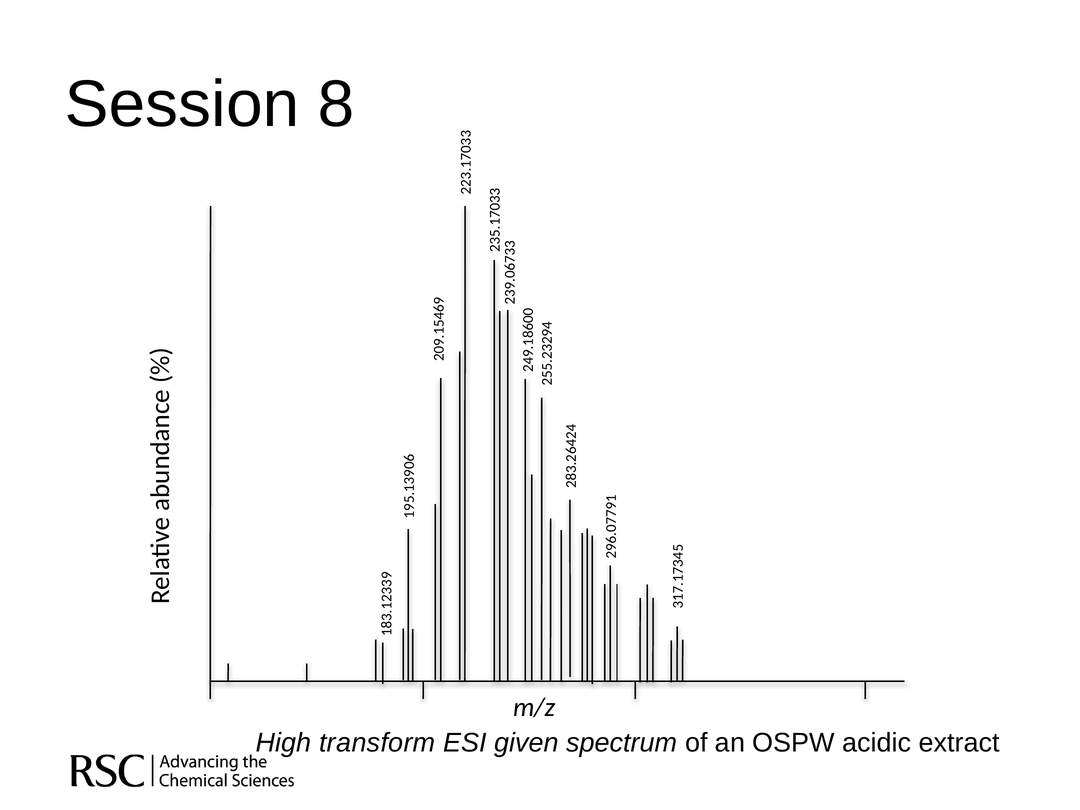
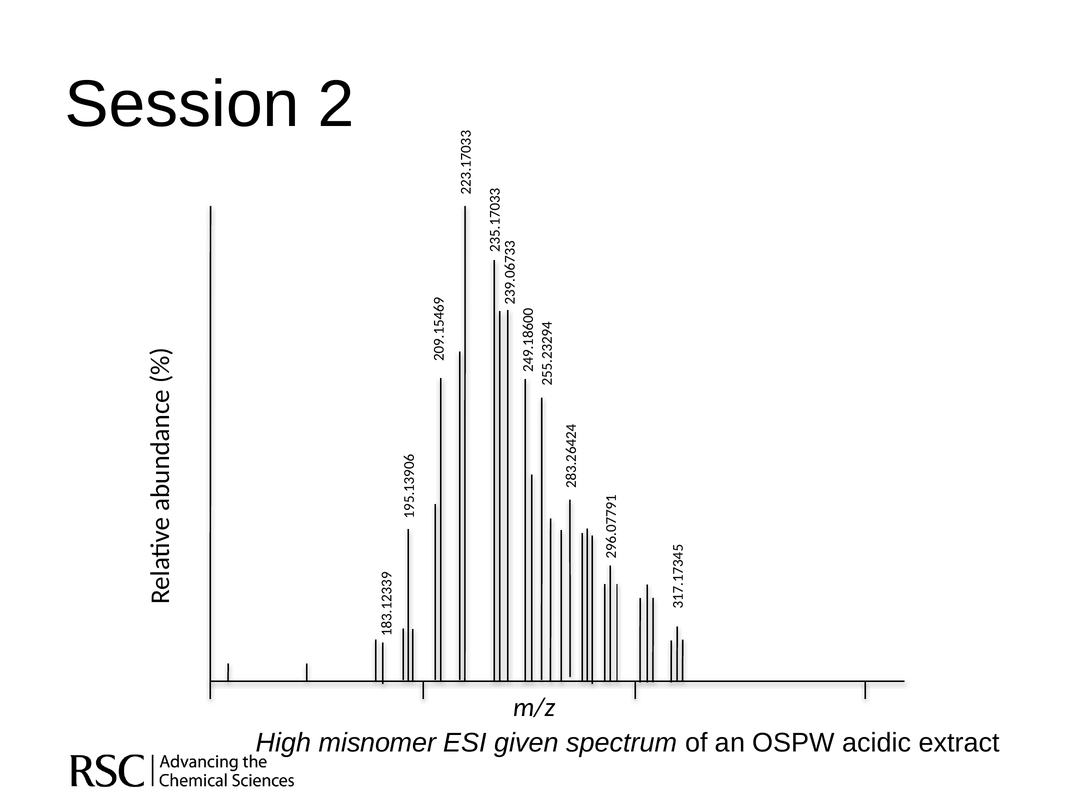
Session 8: 8 -> 2
transform: transform -> misnomer
